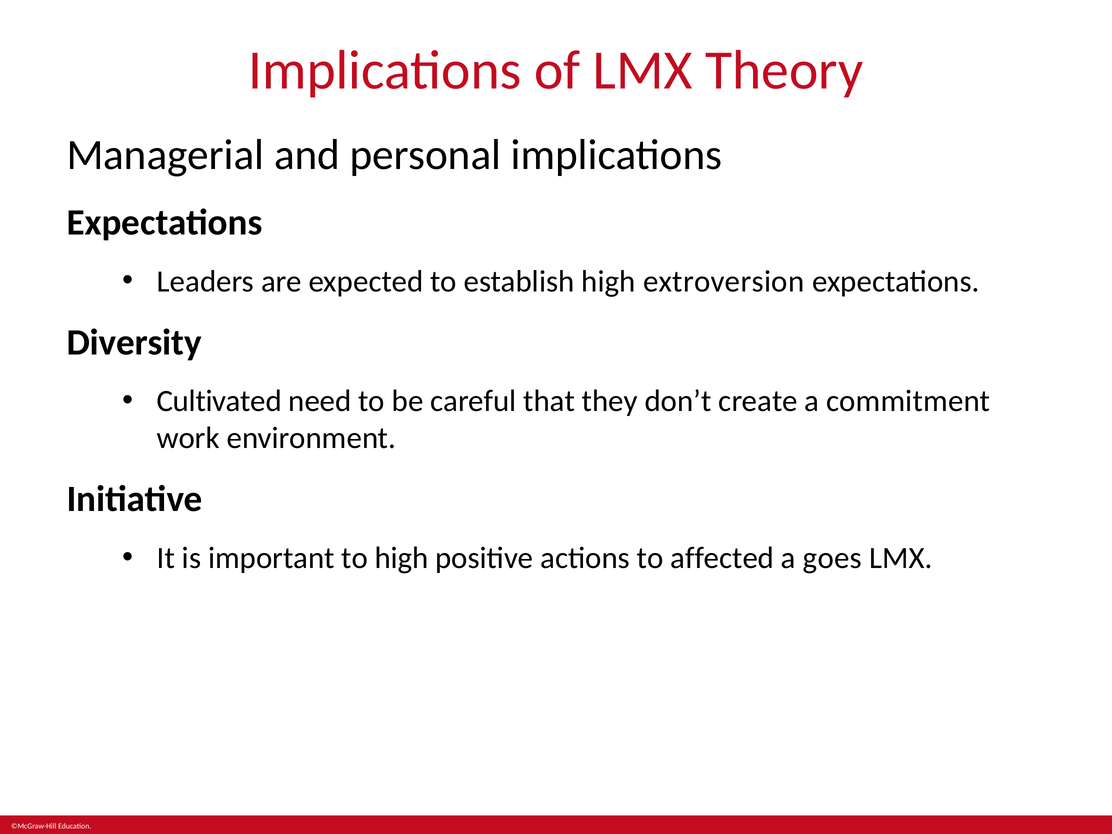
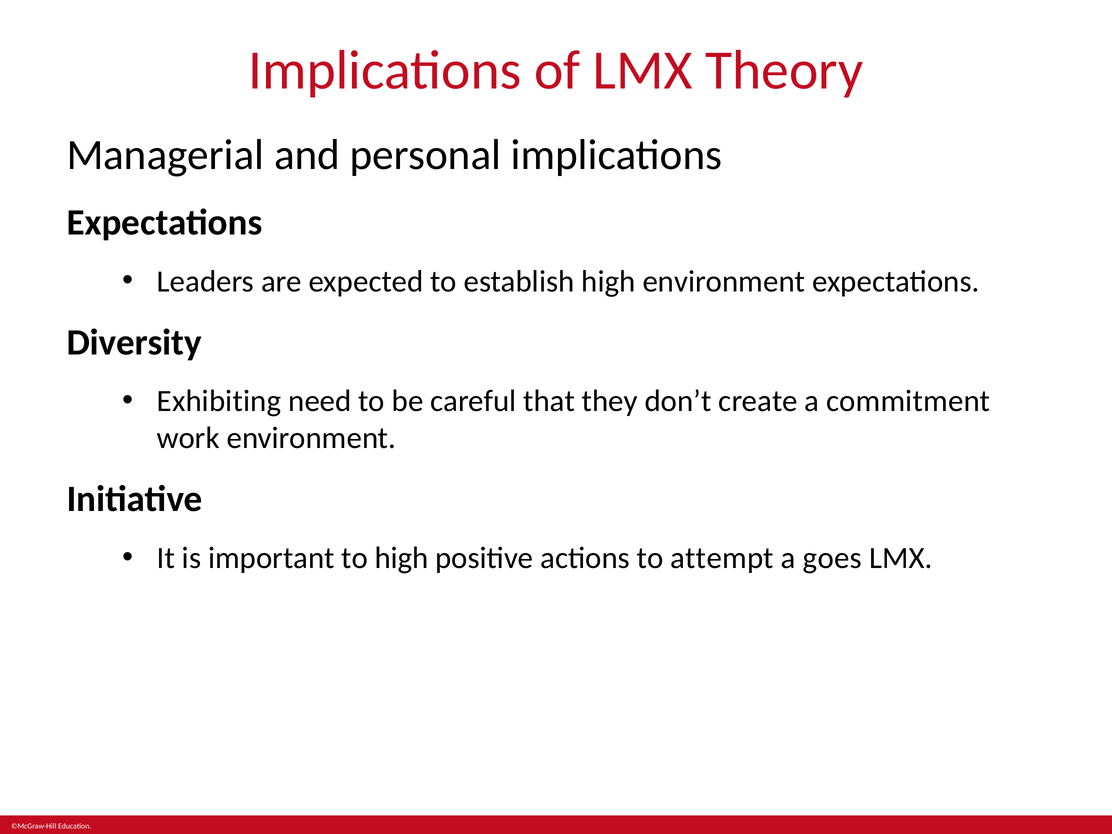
high extroversion: extroversion -> environment
Cultivated: Cultivated -> Exhibiting
affected: affected -> attempt
